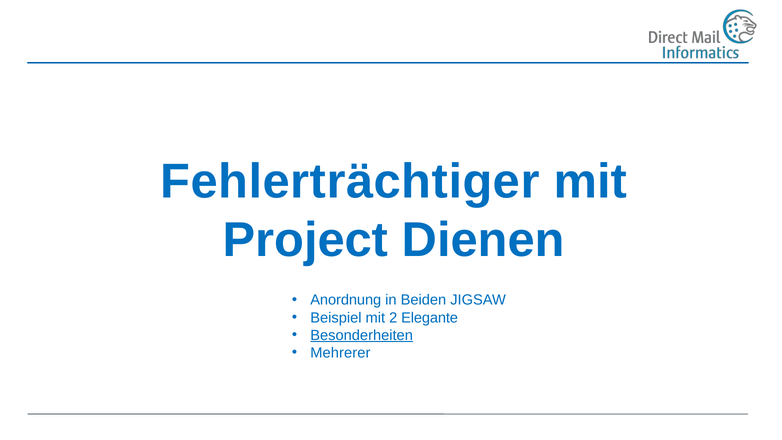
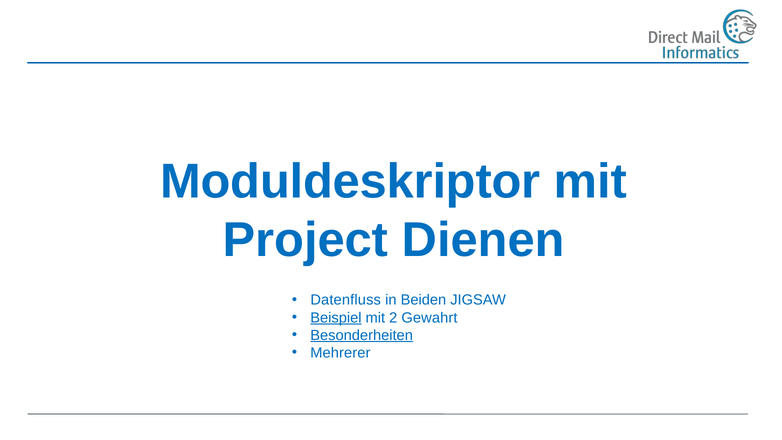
Fehlerträchtiger: Fehlerträchtiger -> Moduldeskriptor
Anordnung: Anordnung -> Datenfluss
Beispiel underline: none -> present
Elegante: Elegante -> Gewahrt
